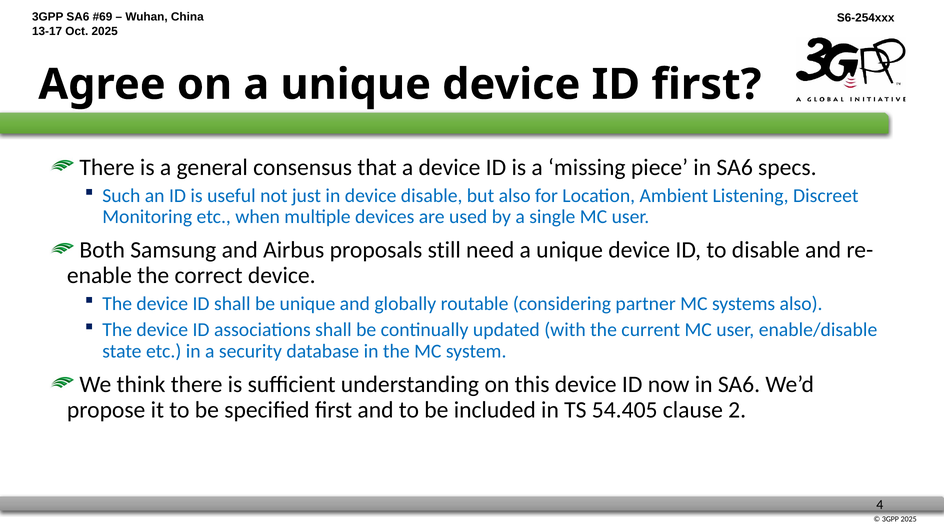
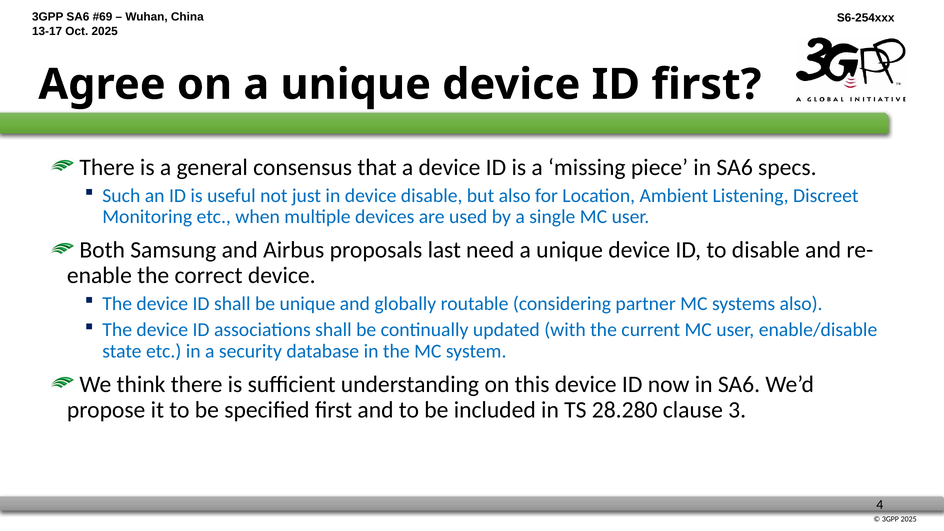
still: still -> last
54.405: 54.405 -> 28.280
2: 2 -> 3
